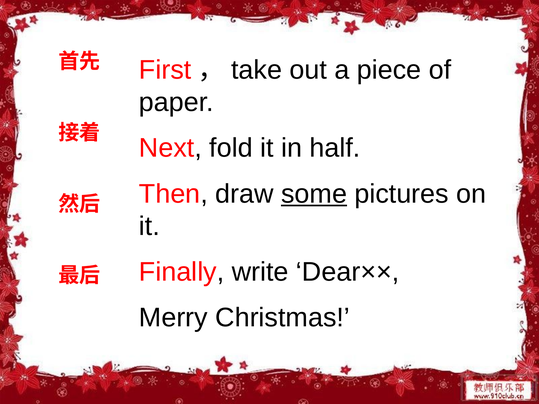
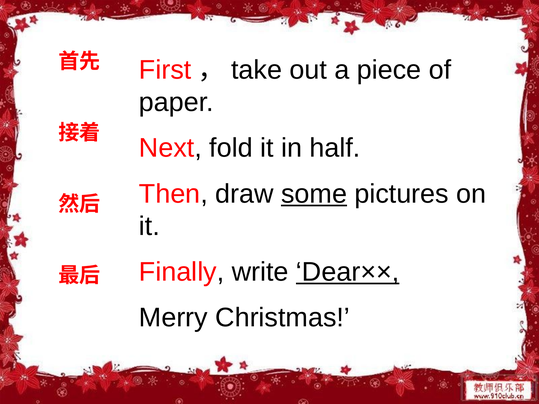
Dear×× underline: none -> present
